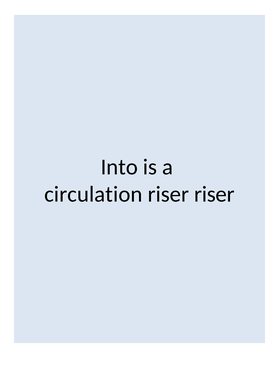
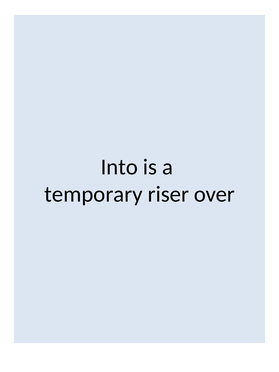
circulation: circulation -> temporary
riser riser: riser -> over
